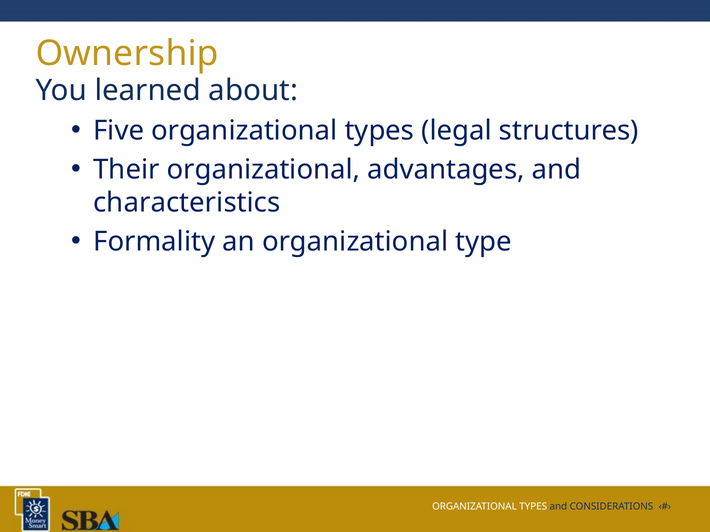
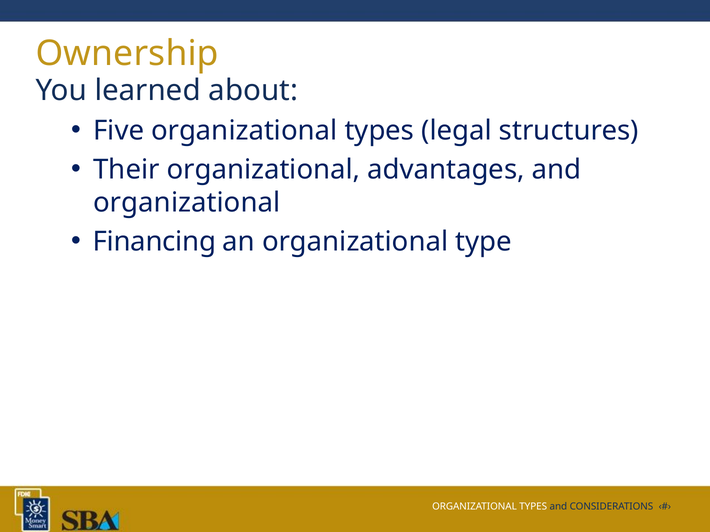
characteristics at (187, 203): characteristics -> organizational
Formality: Formality -> Financing
